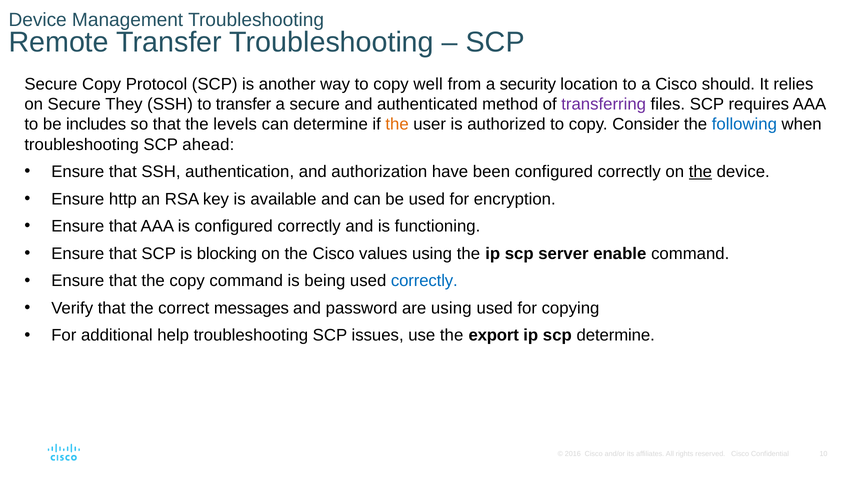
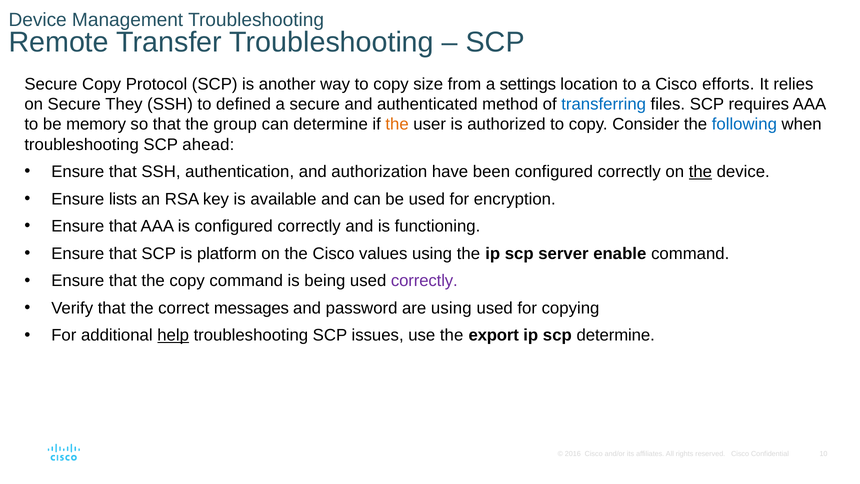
well: well -> size
security: security -> settings
should: should -> efforts
to transfer: transfer -> defined
transferring colour: purple -> blue
includes: includes -> memory
levels: levels -> group
http: http -> lists
blocking: blocking -> platform
correctly at (424, 281) colour: blue -> purple
help underline: none -> present
